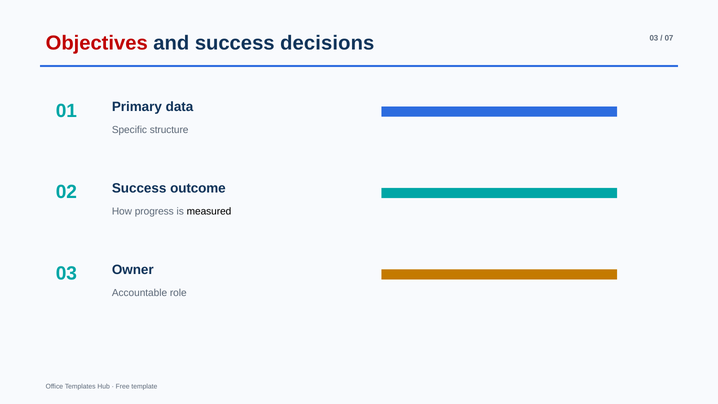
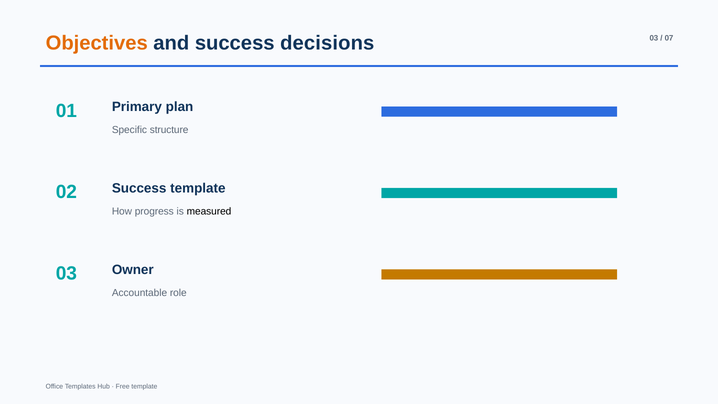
Objectives colour: red -> orange
data: data -> plan
Success outcome: outcome -> template
